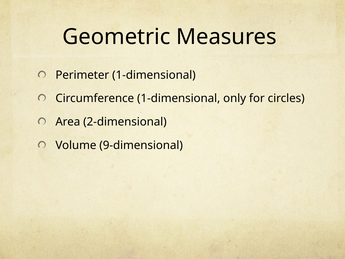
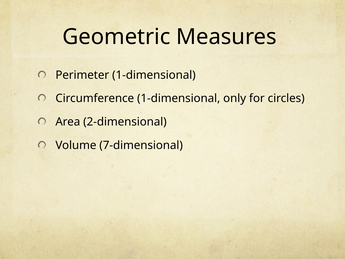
9-dimensional: 9-dimensional -> 7-dimensional
